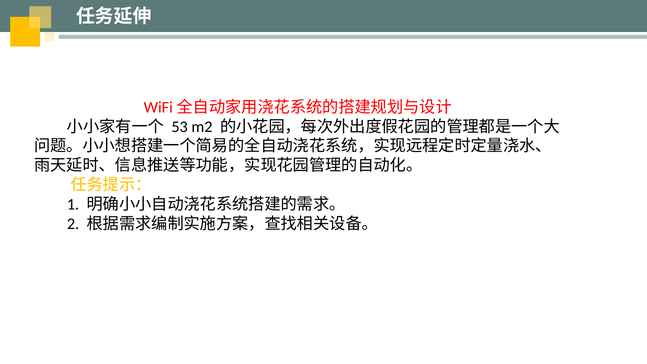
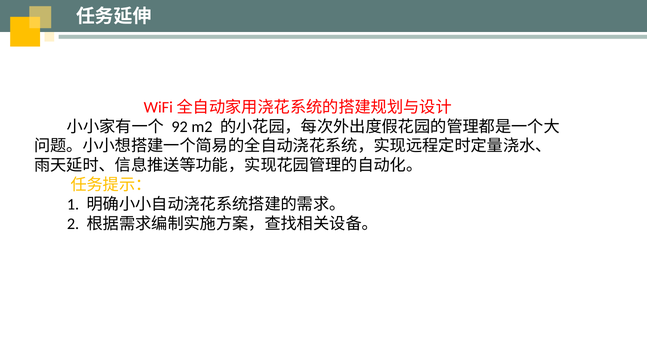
53: 53 -> 92
